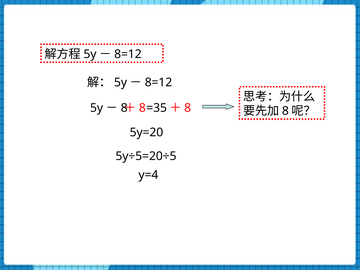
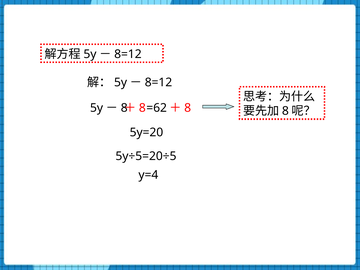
=35: =35 -> =62
